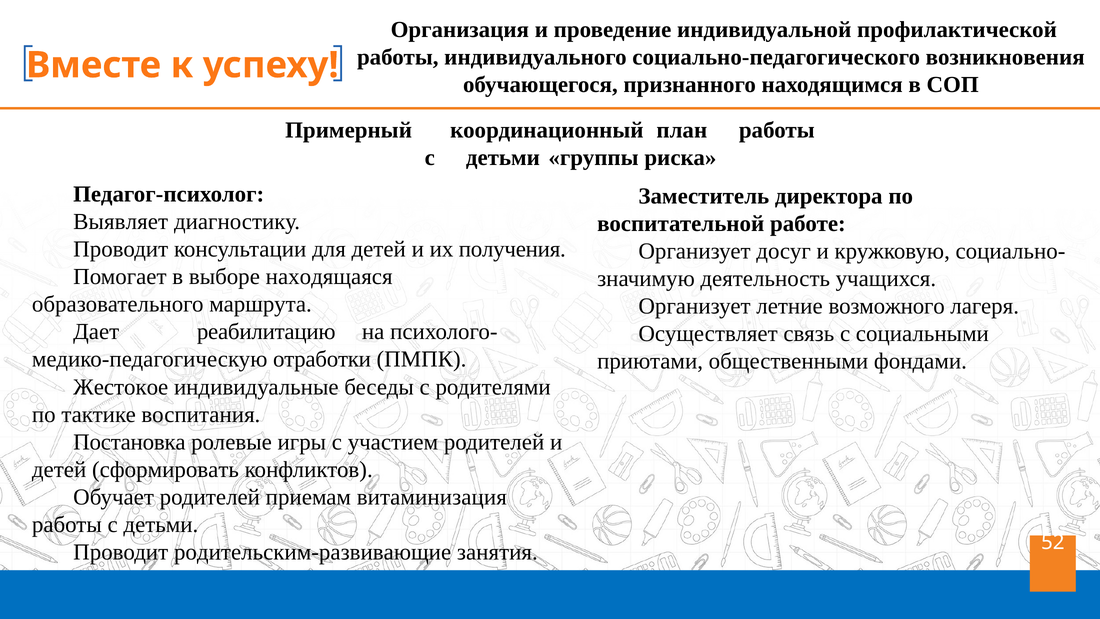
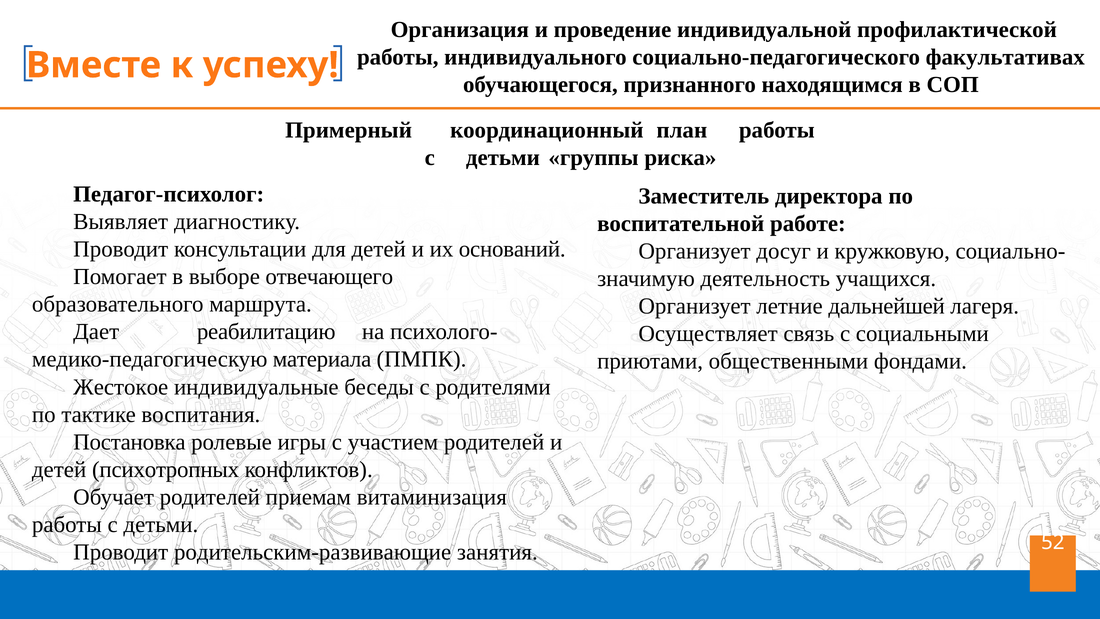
возникновения: возникновения -> факультативах
получения: получения -> оснований
находящаяся: находящаяся -> отвечающего
возможного: возможного -> дальнейшей
отработки: отработки -> материала
сформировать: сформировать -> психотропных
